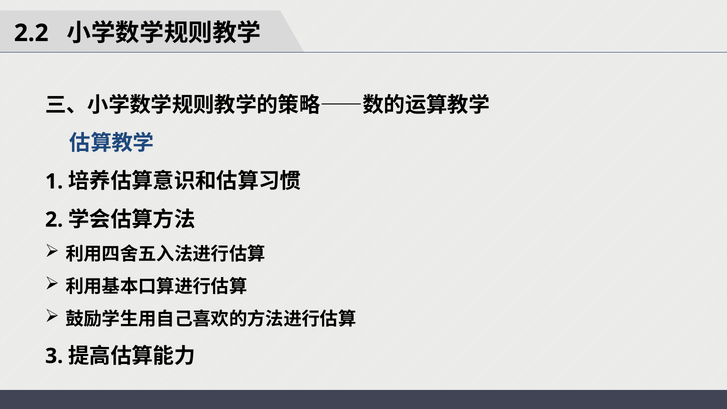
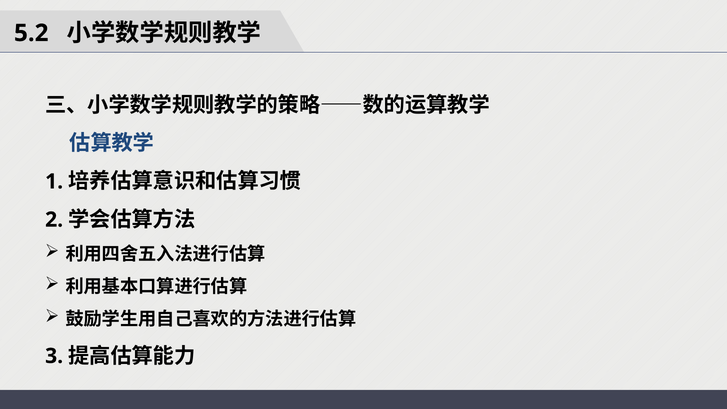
2.2: 2.2 -> 5.2
